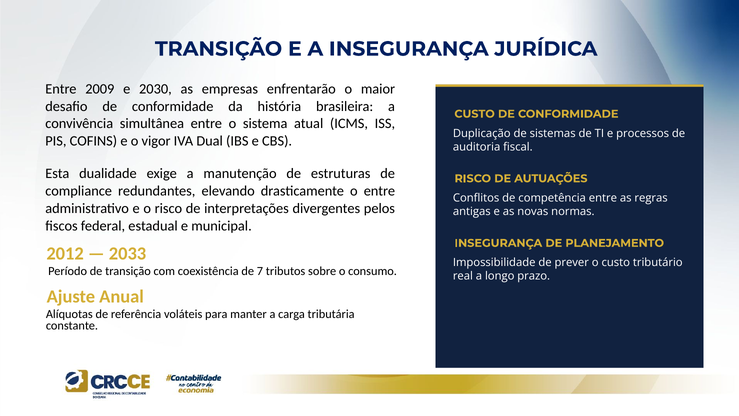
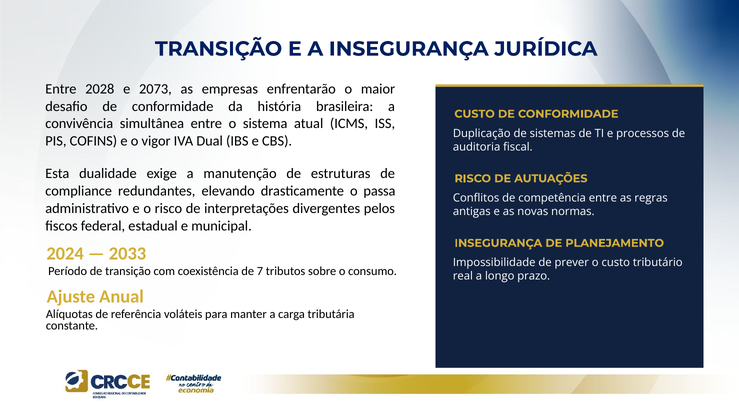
2009: 2009 -> 2028
2030: 2030 -> 2073
o entre: entre -> passa
2012: 2012 -> 2024
